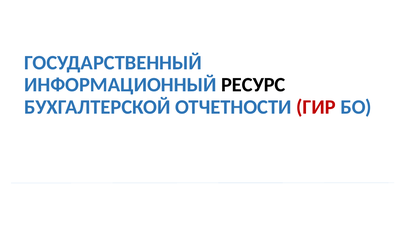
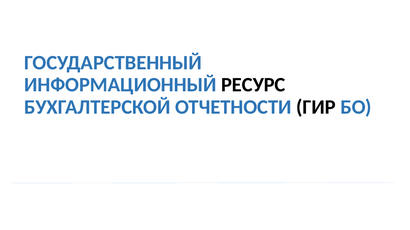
ГИР colour: red -> black
